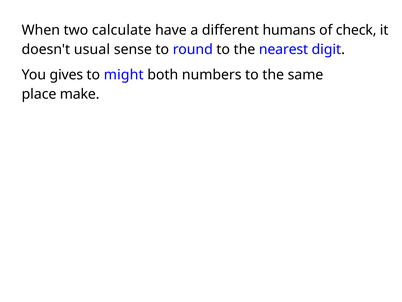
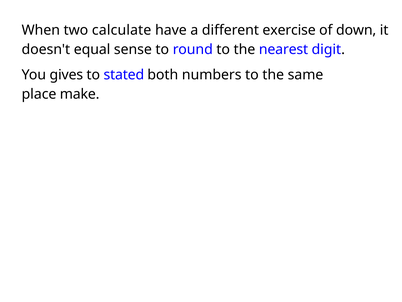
humans: humans -> exercise
check: check -> down
usual: usual -> equal
might: might -> stated
